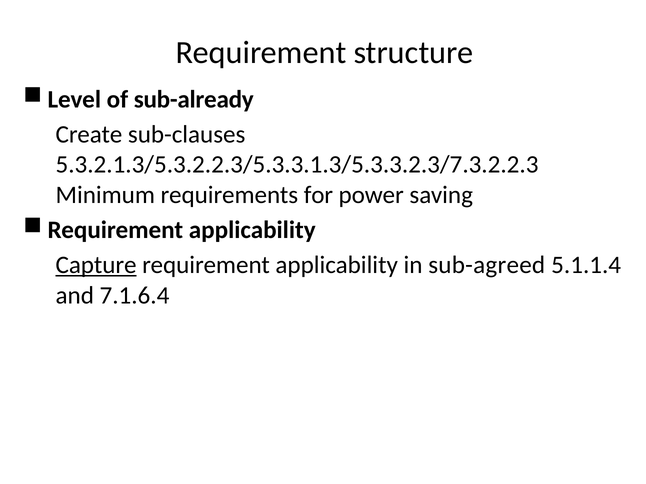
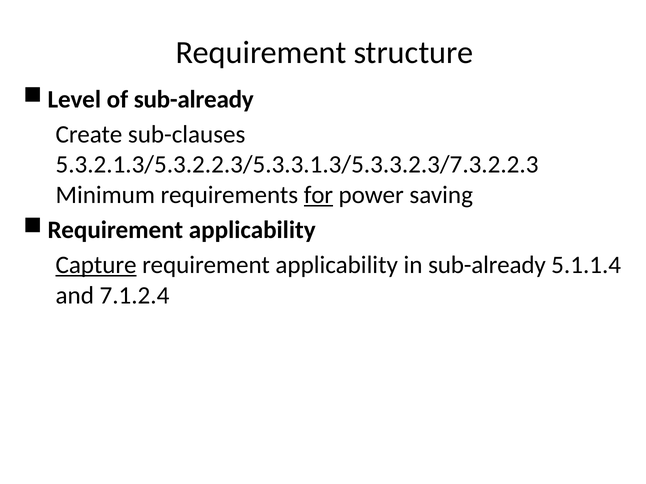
for underline: none -> present
in sub-agreed: sub-agreed -> sub-already
7.1.6.4: 7.1.6.4 -> 7.1.2.4
